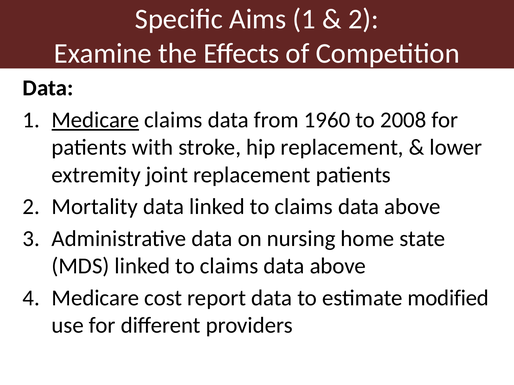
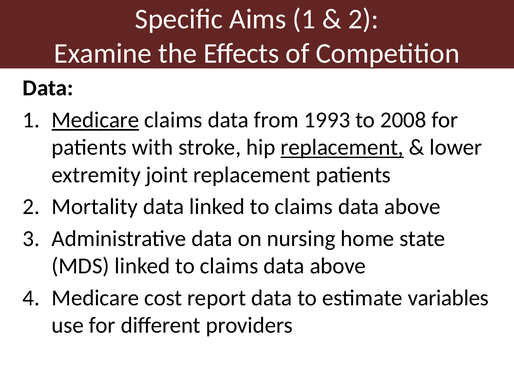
1960: 1960 -> 1993
replacement at (342, 148) underline: none -> present
modified: modified -> variables
